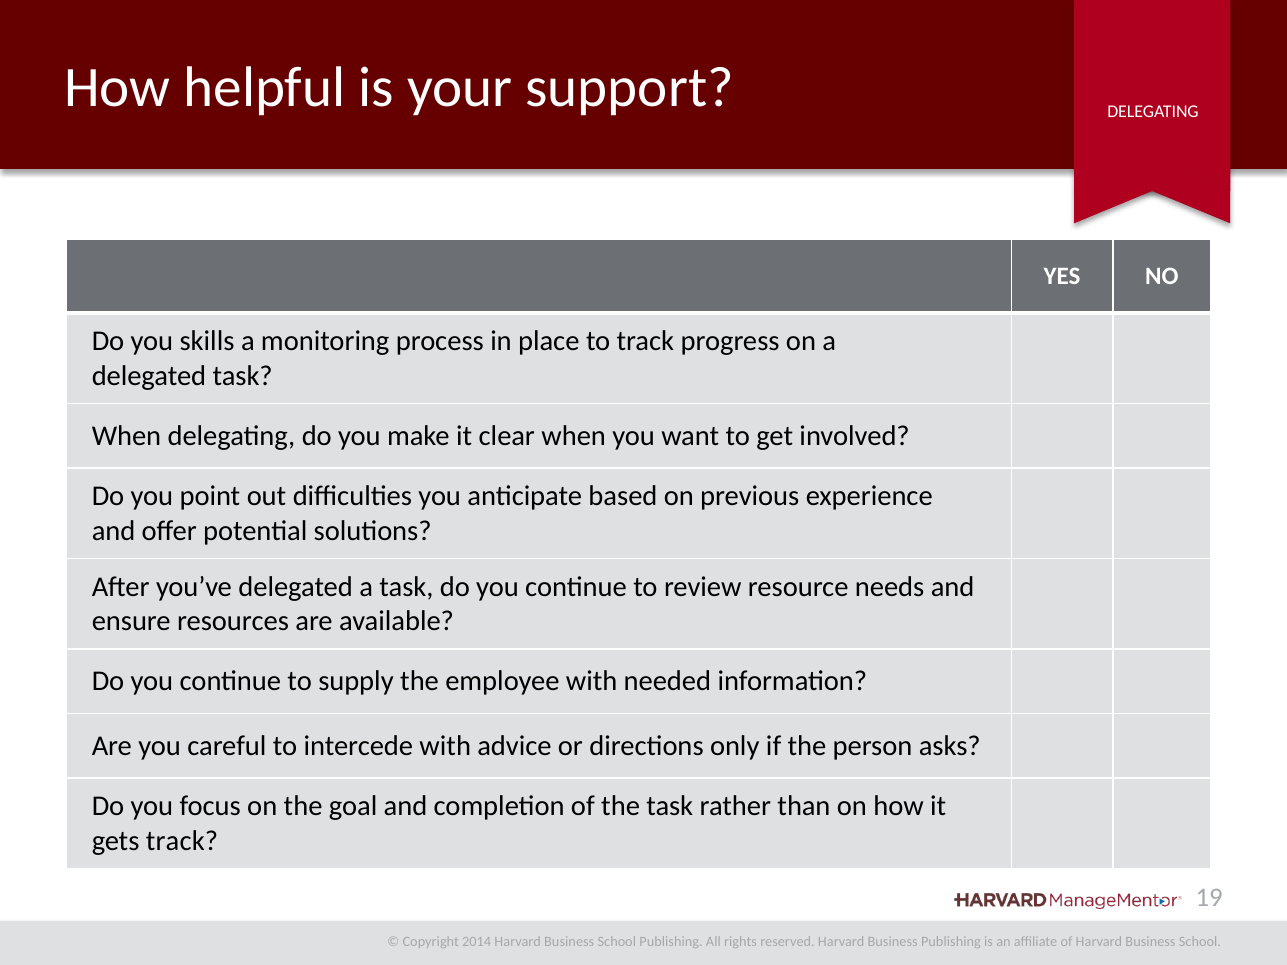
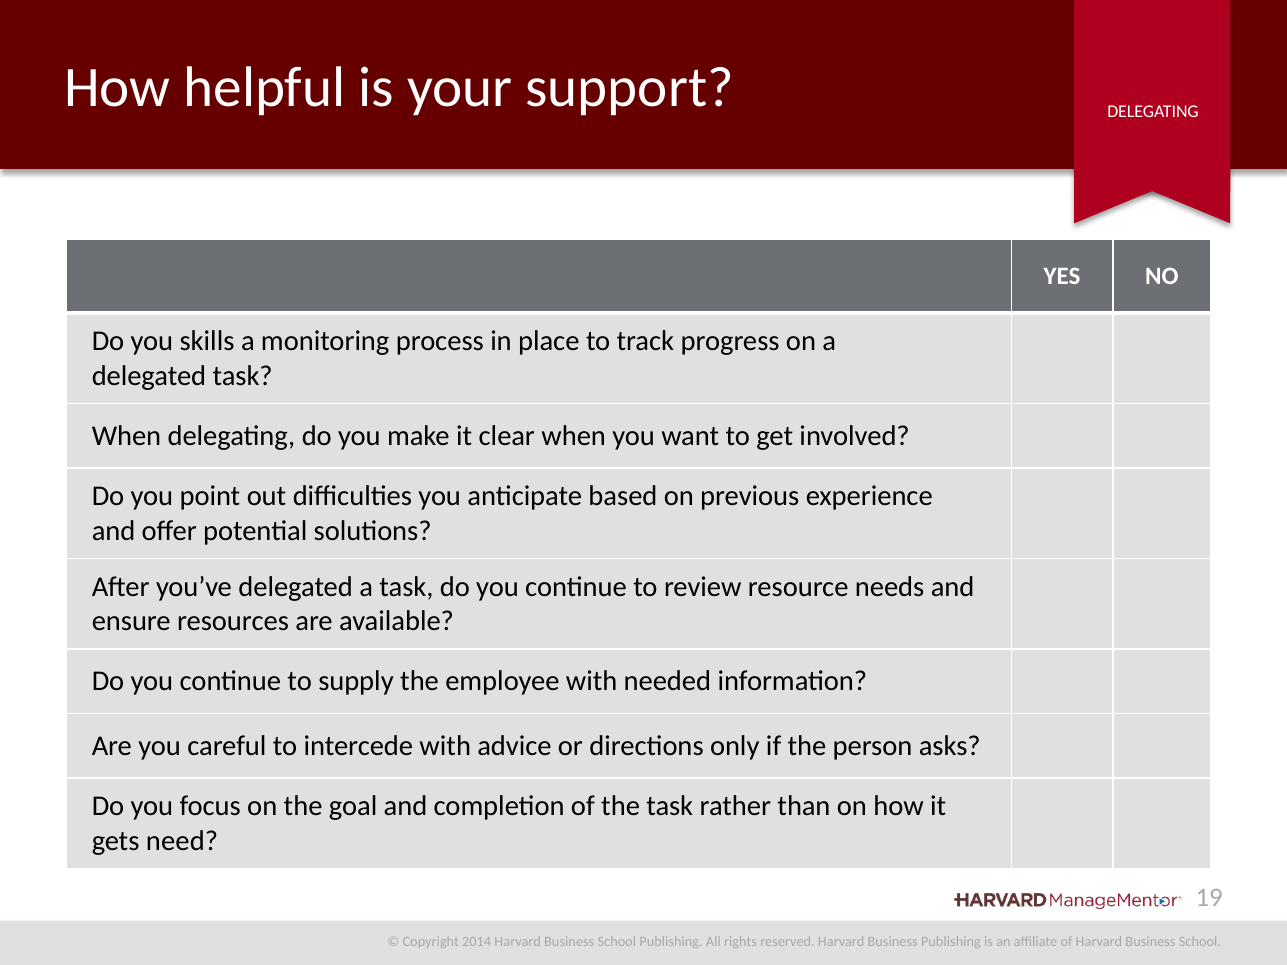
gets track: track -> need
